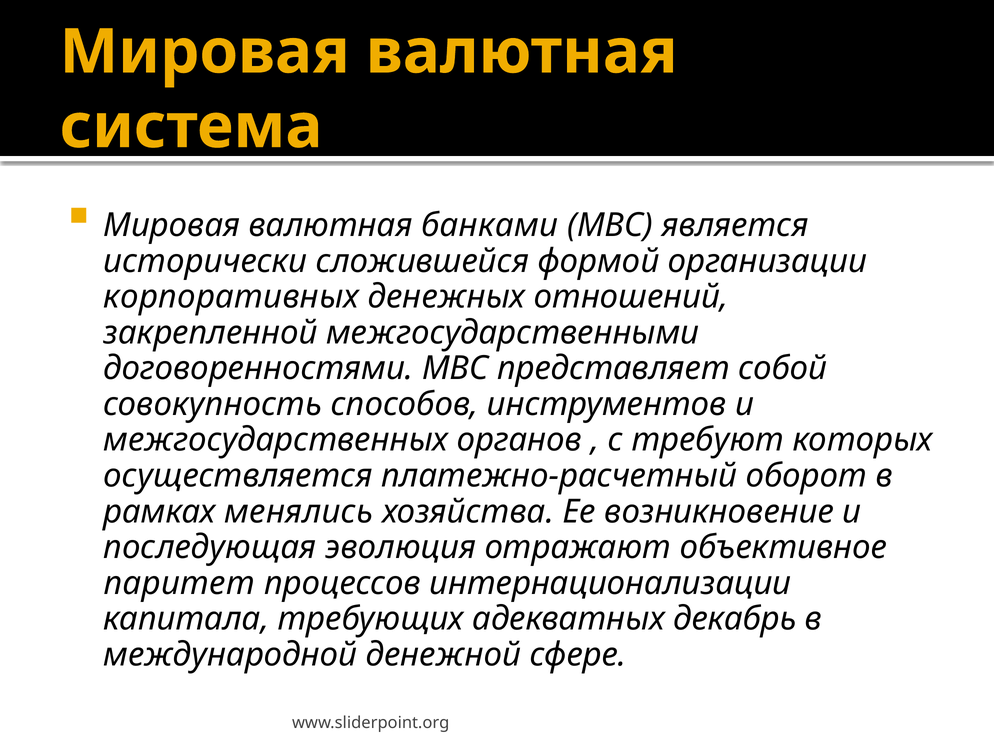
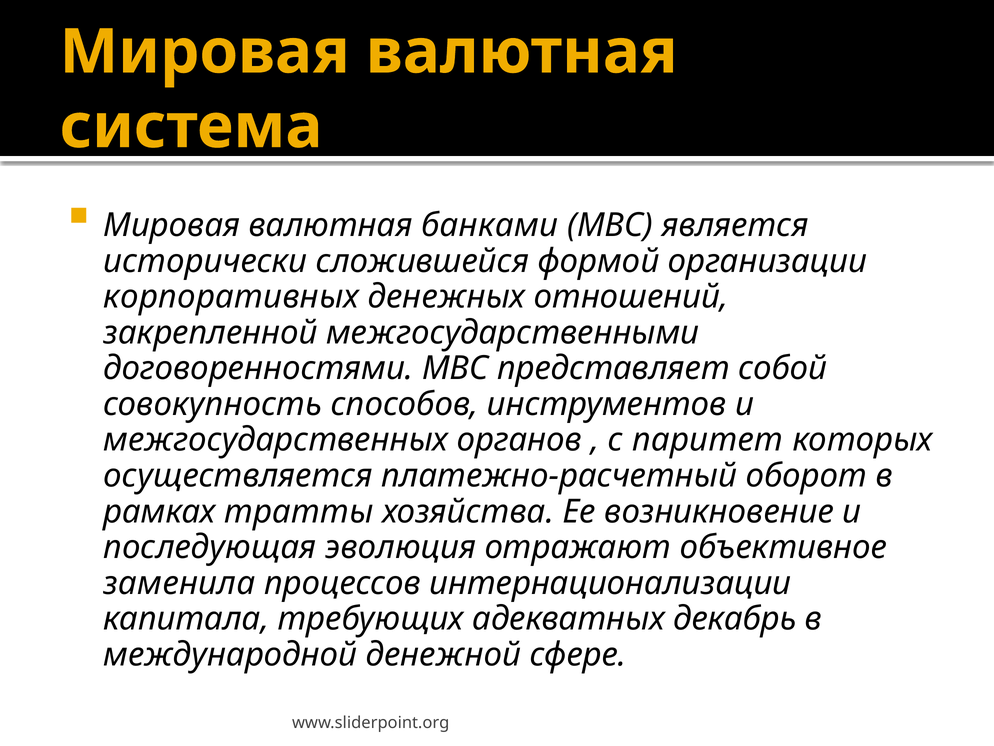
требуют: требуют -> паритет
менялись: менялись -> тратты
паритет: паритет -> заменила
